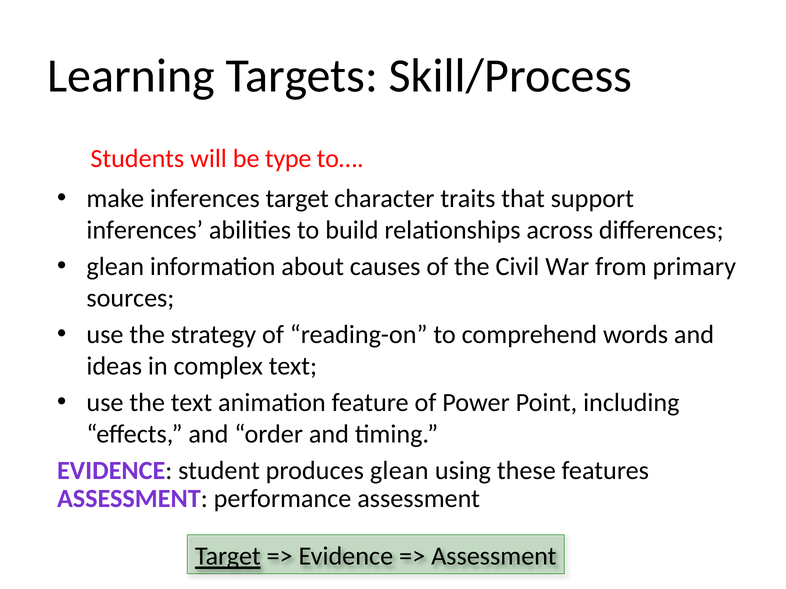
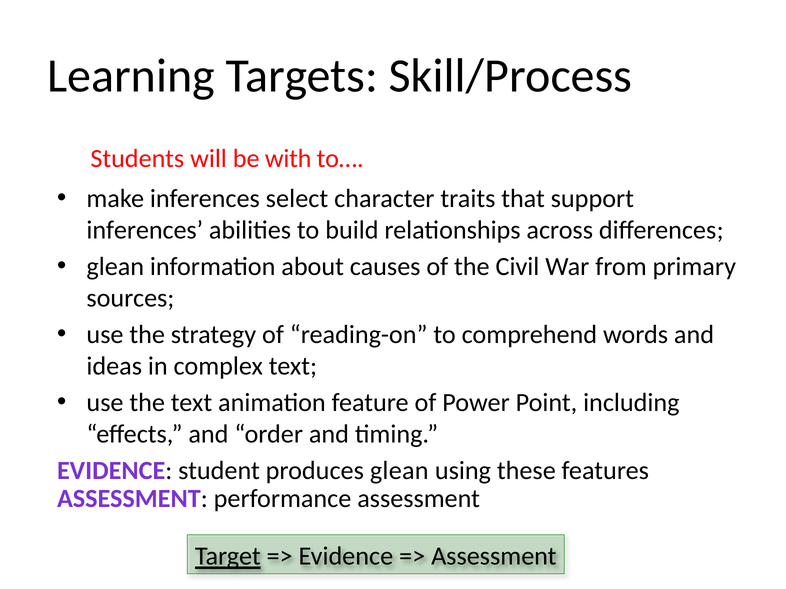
type: type -> with
inferences target: target -> select
